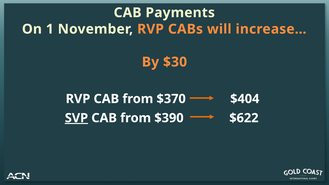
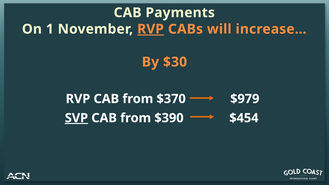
RVP at (151, 29) underline: none -> present
$404: $404 -> $979
$622: $622 -> $454
